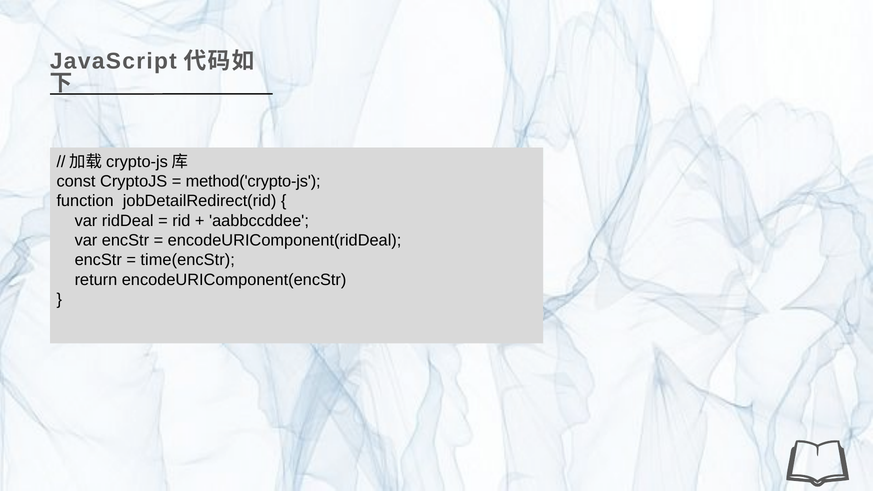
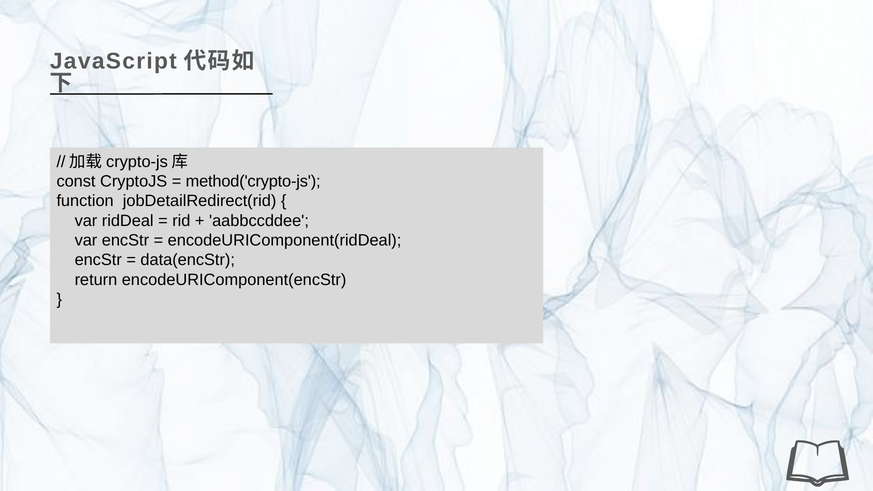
time(encStr: time(encStr -> data(encStr
